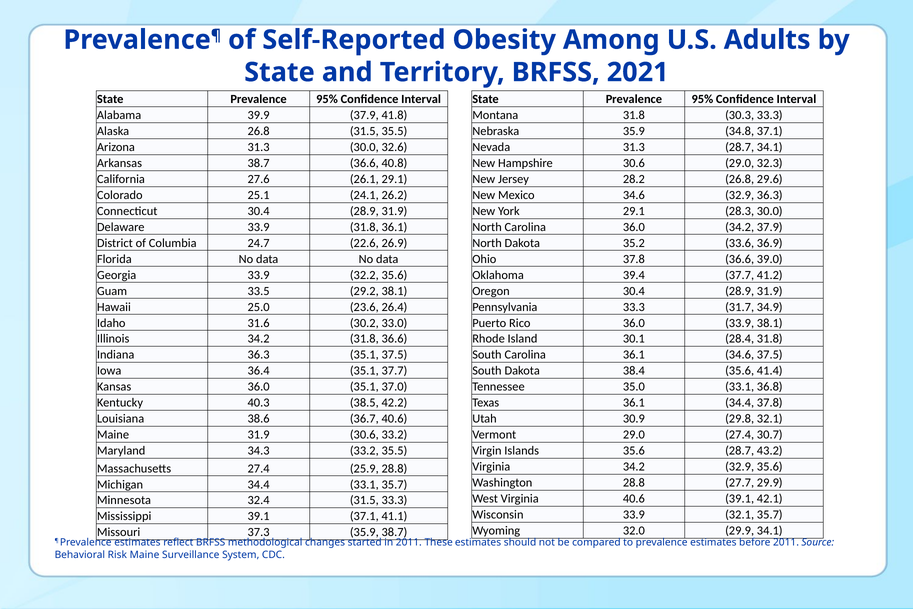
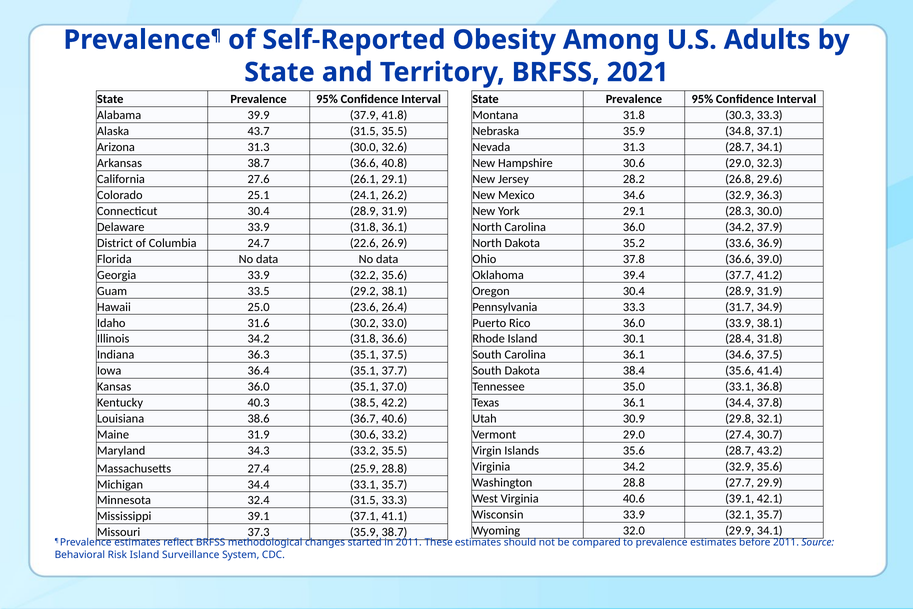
Alaska 26.8: 26.8 -> 43.7
Risk Maine: Maine -> Island
